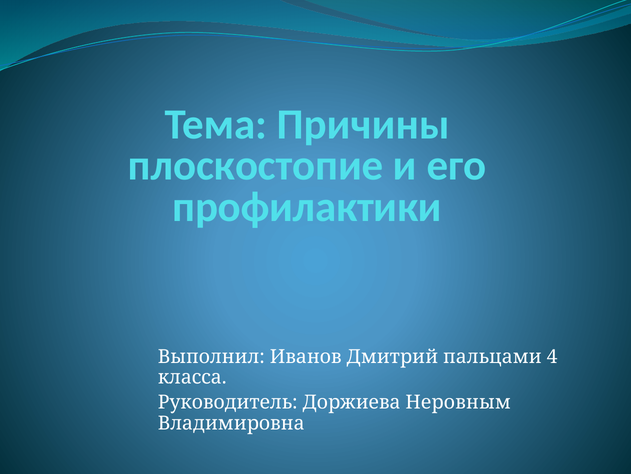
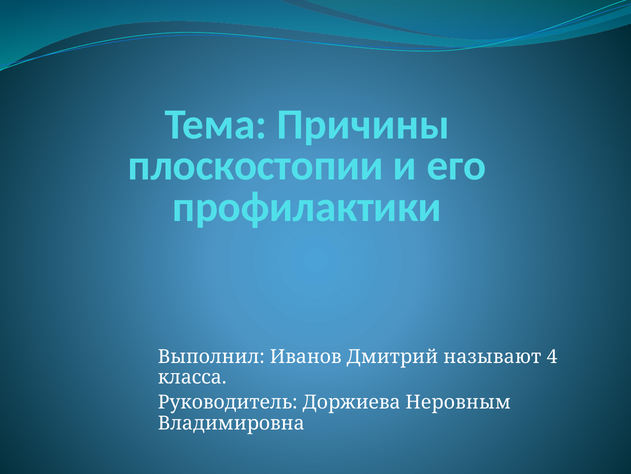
плоскостопие: плоскостопие -> плоскостопии
пальцами: пальцами -> называют
